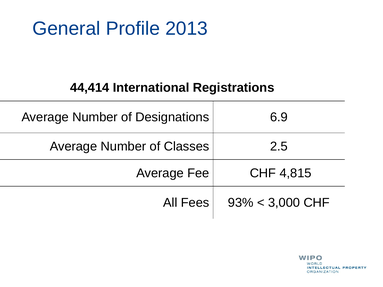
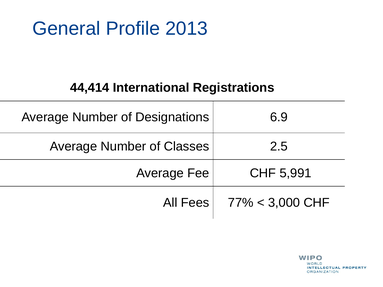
4,815: 4,815 -> 5,991
93%: 93% -> 77%
